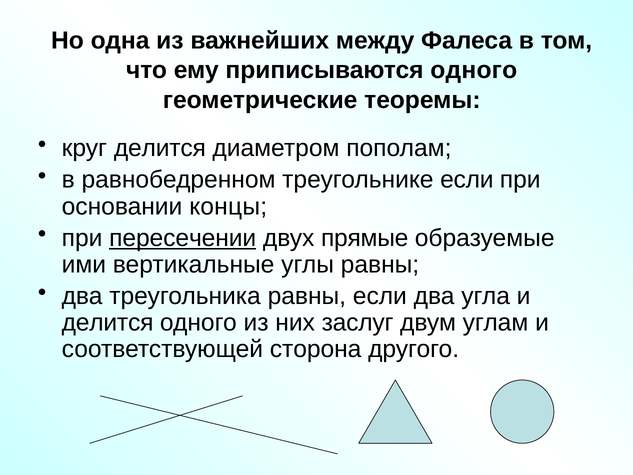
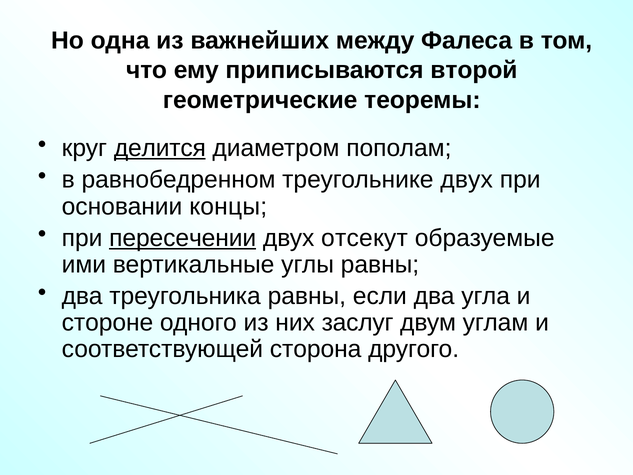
приписываются одного: одного -> второй
делится at (160, 148) underline: none -> present
треугольнике если: если -> двух
прямые: прямые -> отсекут
делится at (108, 323): делится -> стороне
